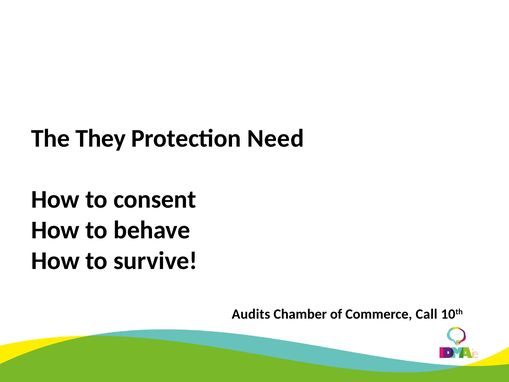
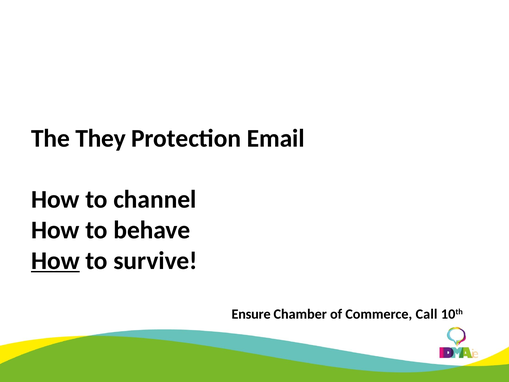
Need: Need -> Email
consent: consent -> channel
How at (55, 260) underline: none -> present
Audits: Audits -> Ensure
